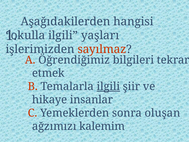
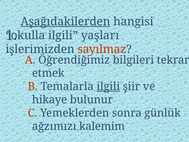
Aşağıdakilerden underline: none -> present
insanlar: insanlar -> bulunur
oluşan: oluşan -> günlük
